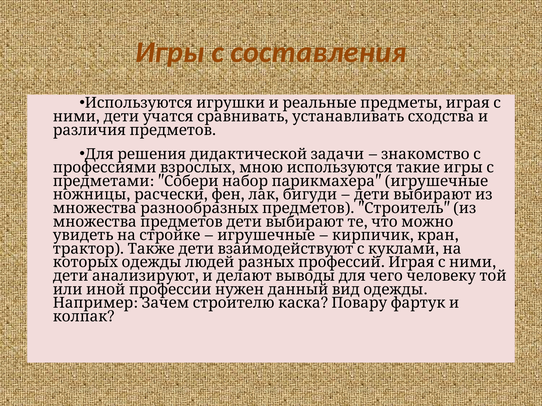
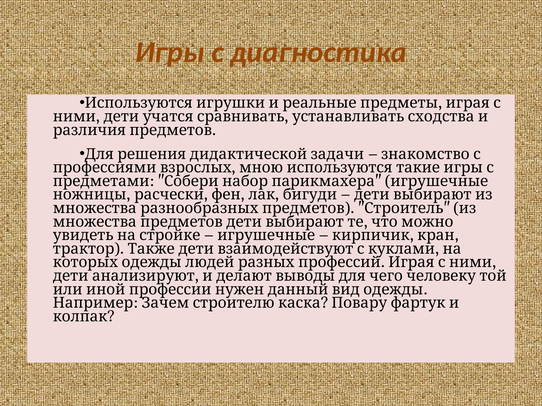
составления: составления -> диагностика
